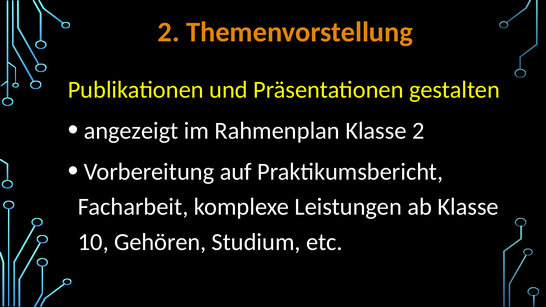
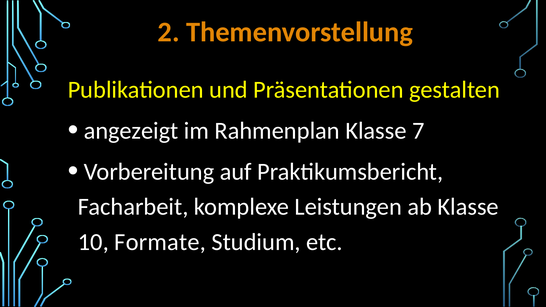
Klasse 2: 2 -> 7
Gehören: Gehören -> Formate
